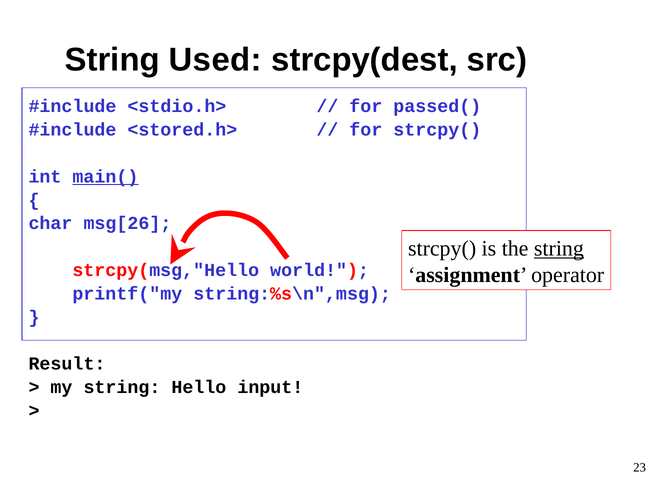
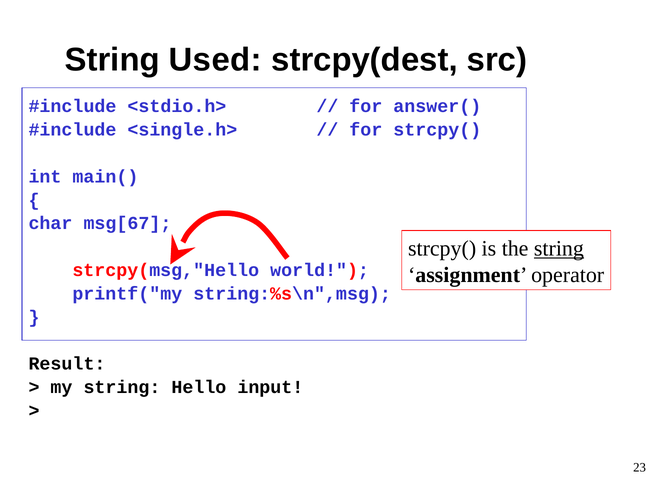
passed(: passed( -> answer(
<stored.h>: <stored.h> -> <single.h>
main( underline: present -> none
msg[26: msg[26 -> msg[67
